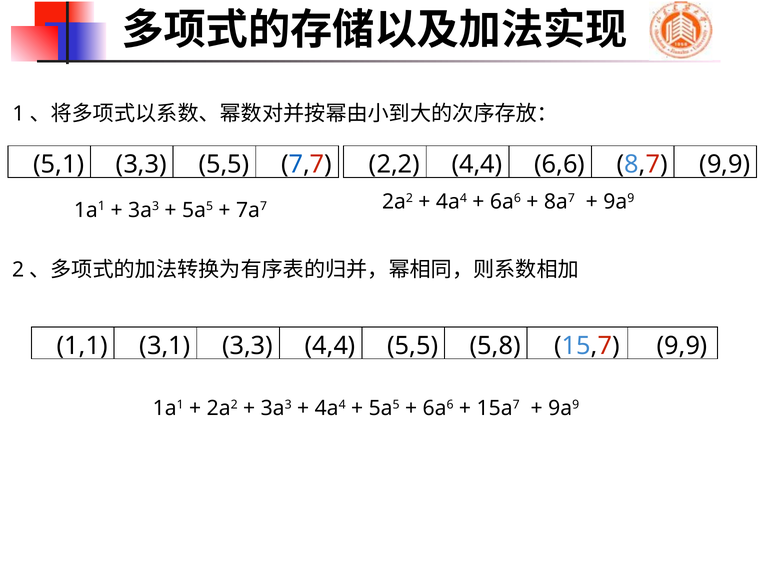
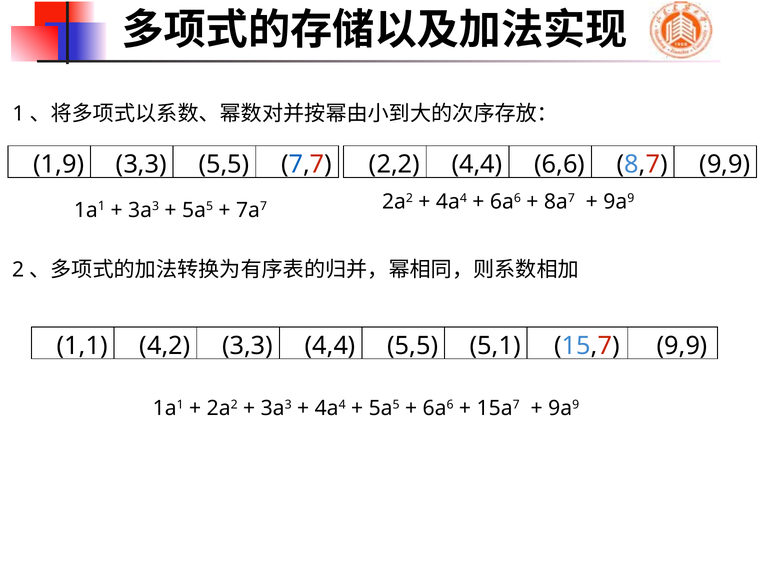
5,1: 5,1 -> 1,9
3,1: 3,1 -> 4,2
5,8: 5,8 -> 5,1
